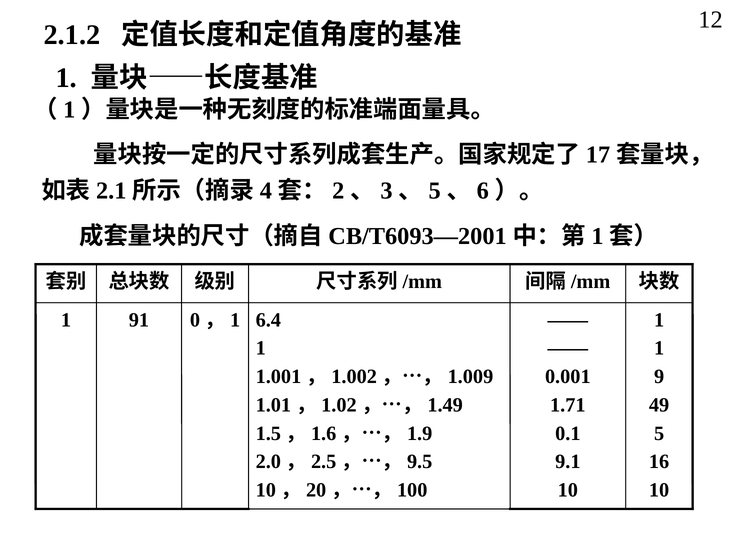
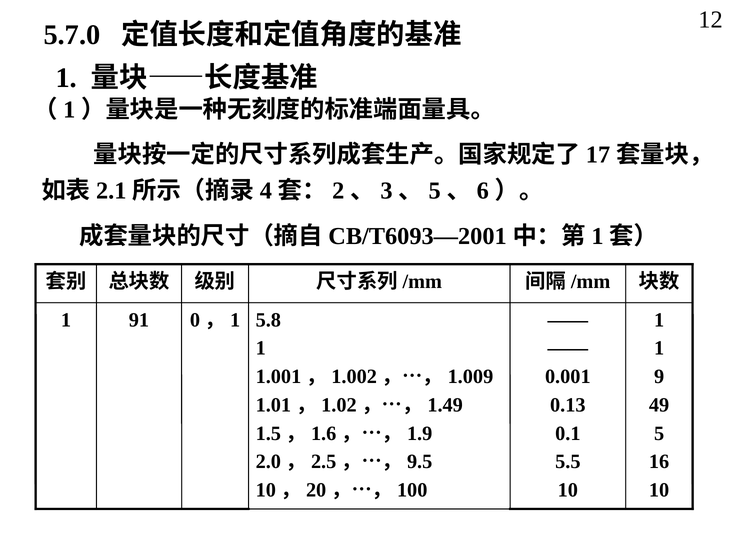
2.1.2: 2.1.2 -> 5.7.0
6.4: 6.4 -> 5.8
1.71: 1.71 -> 0.13
9.1: 9.1 -> 5.5
